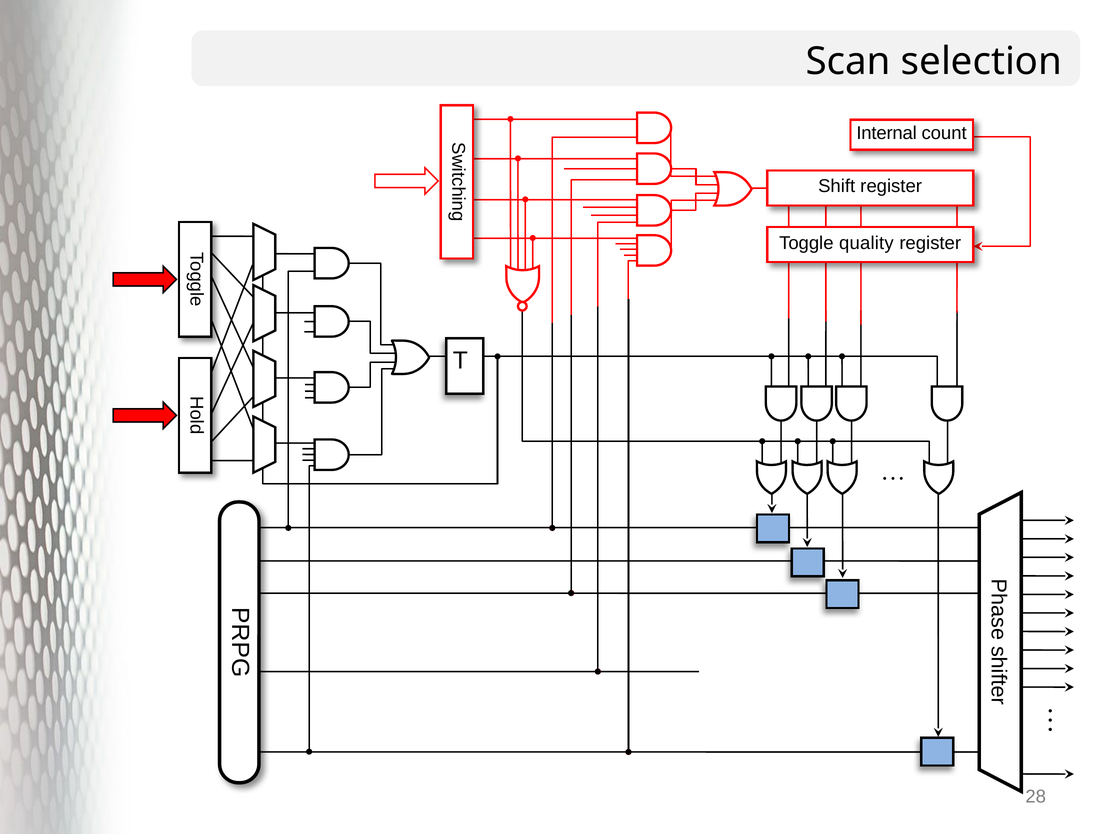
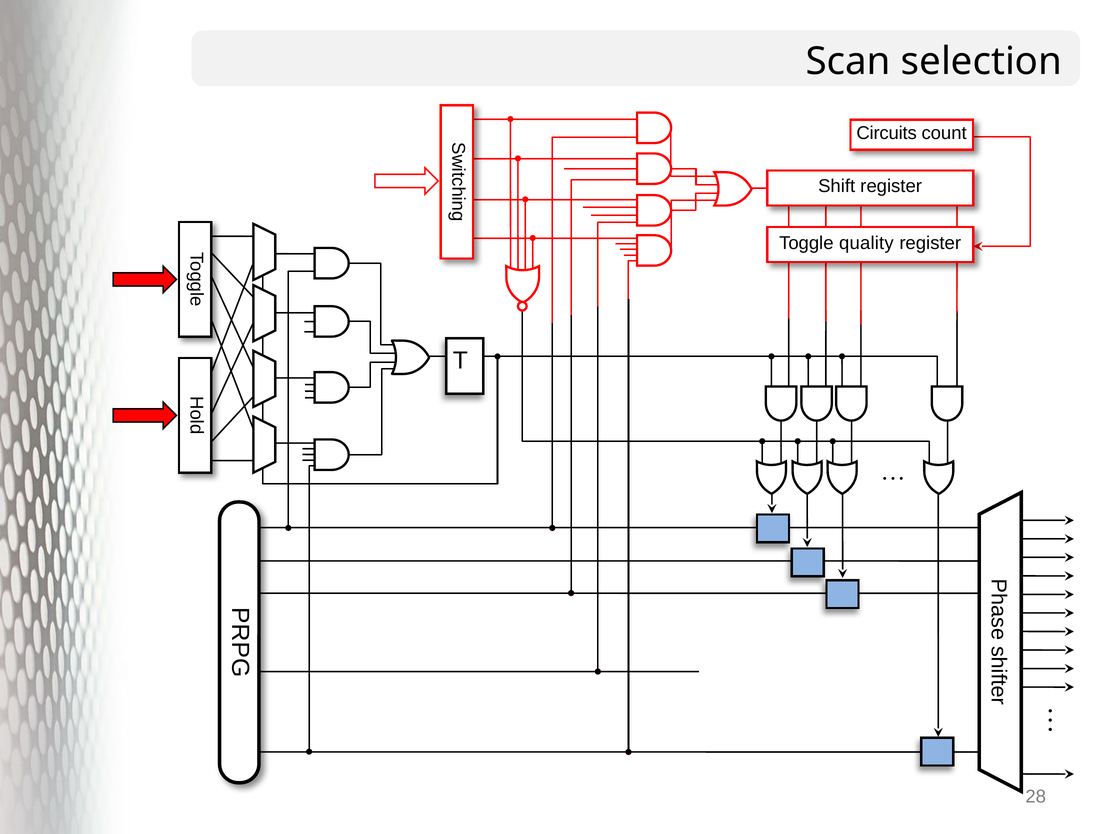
Internal: Internal -> Circuits
